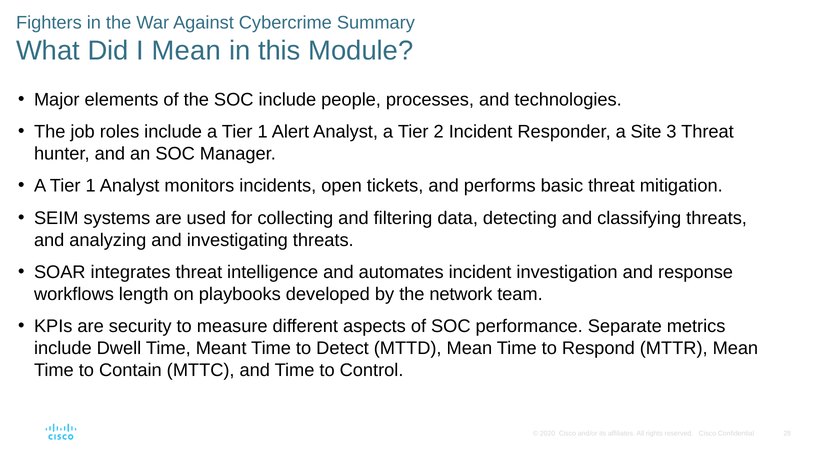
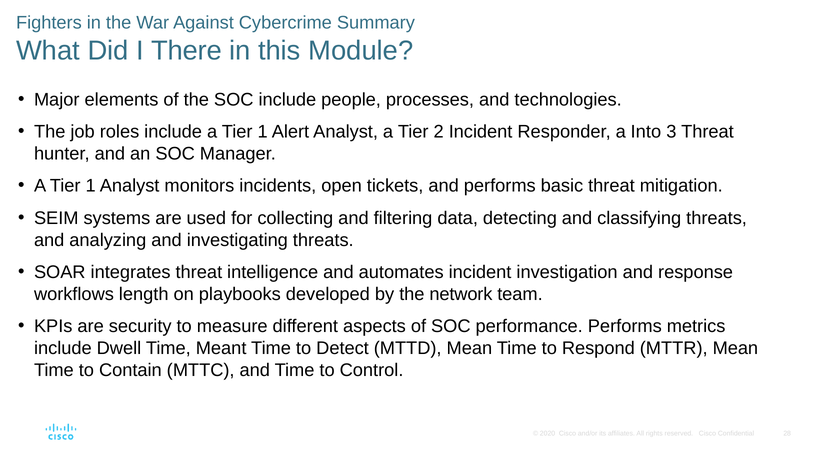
I Mean: Mean -> There
Site: Site -> Into
performance Separate: Separate -> Performs
